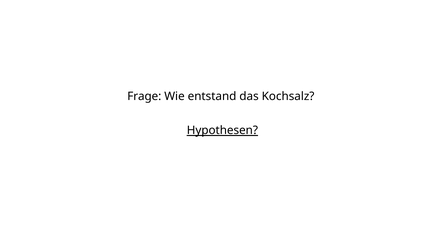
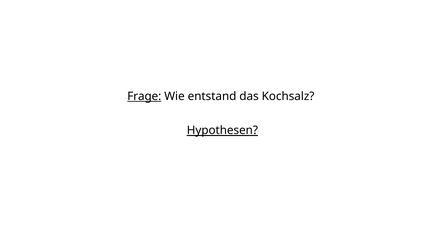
Frage underline: none -> present
